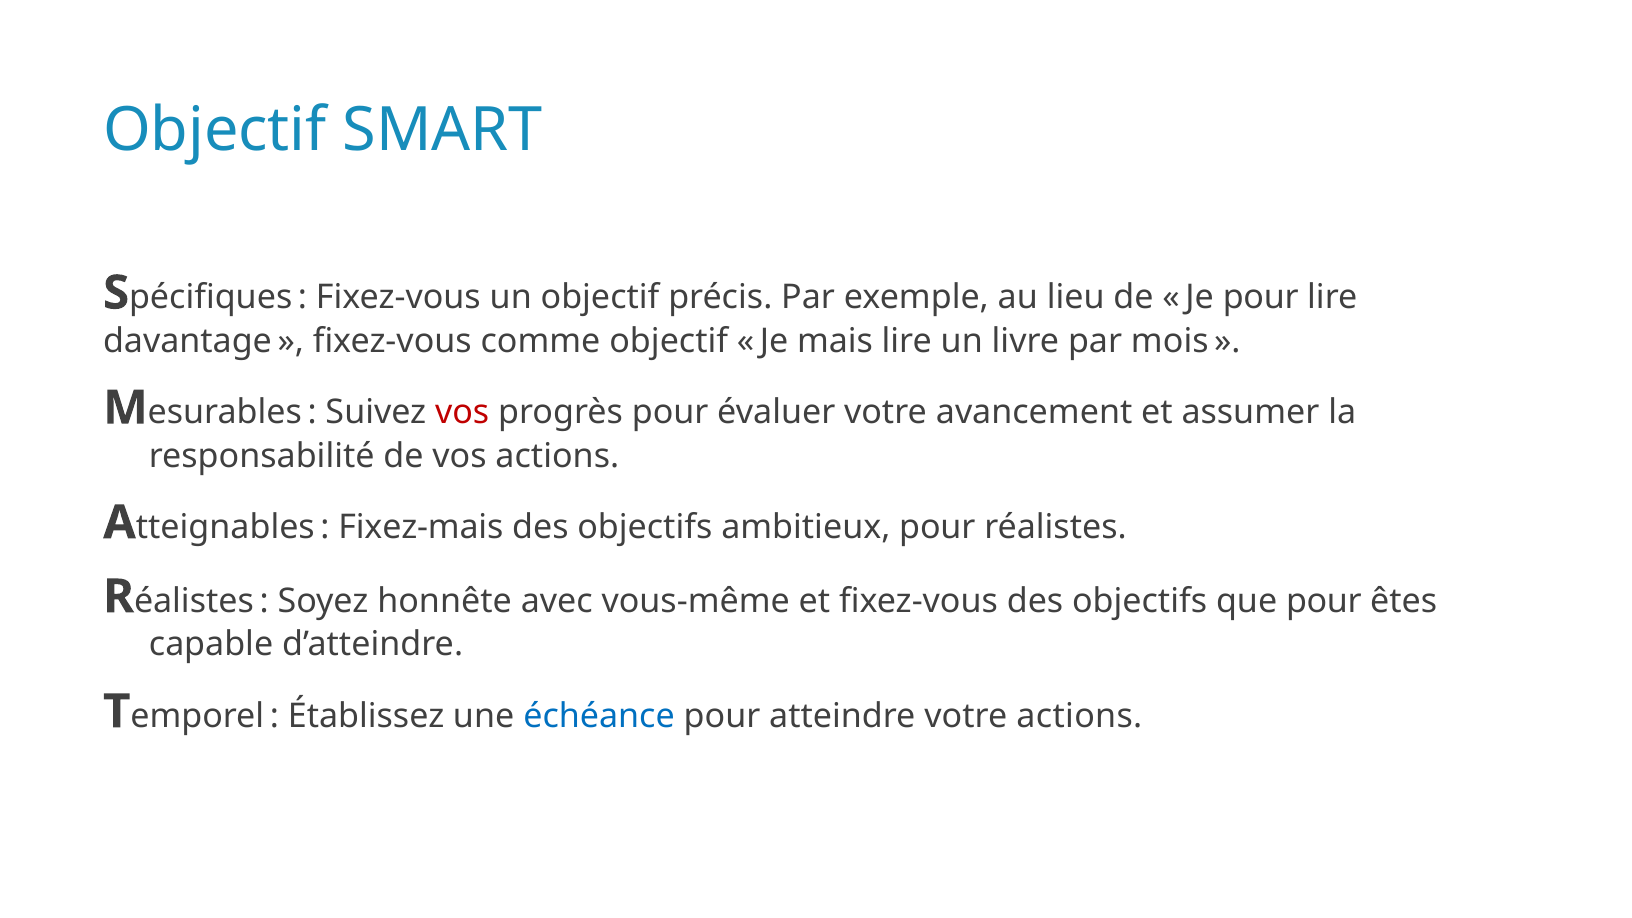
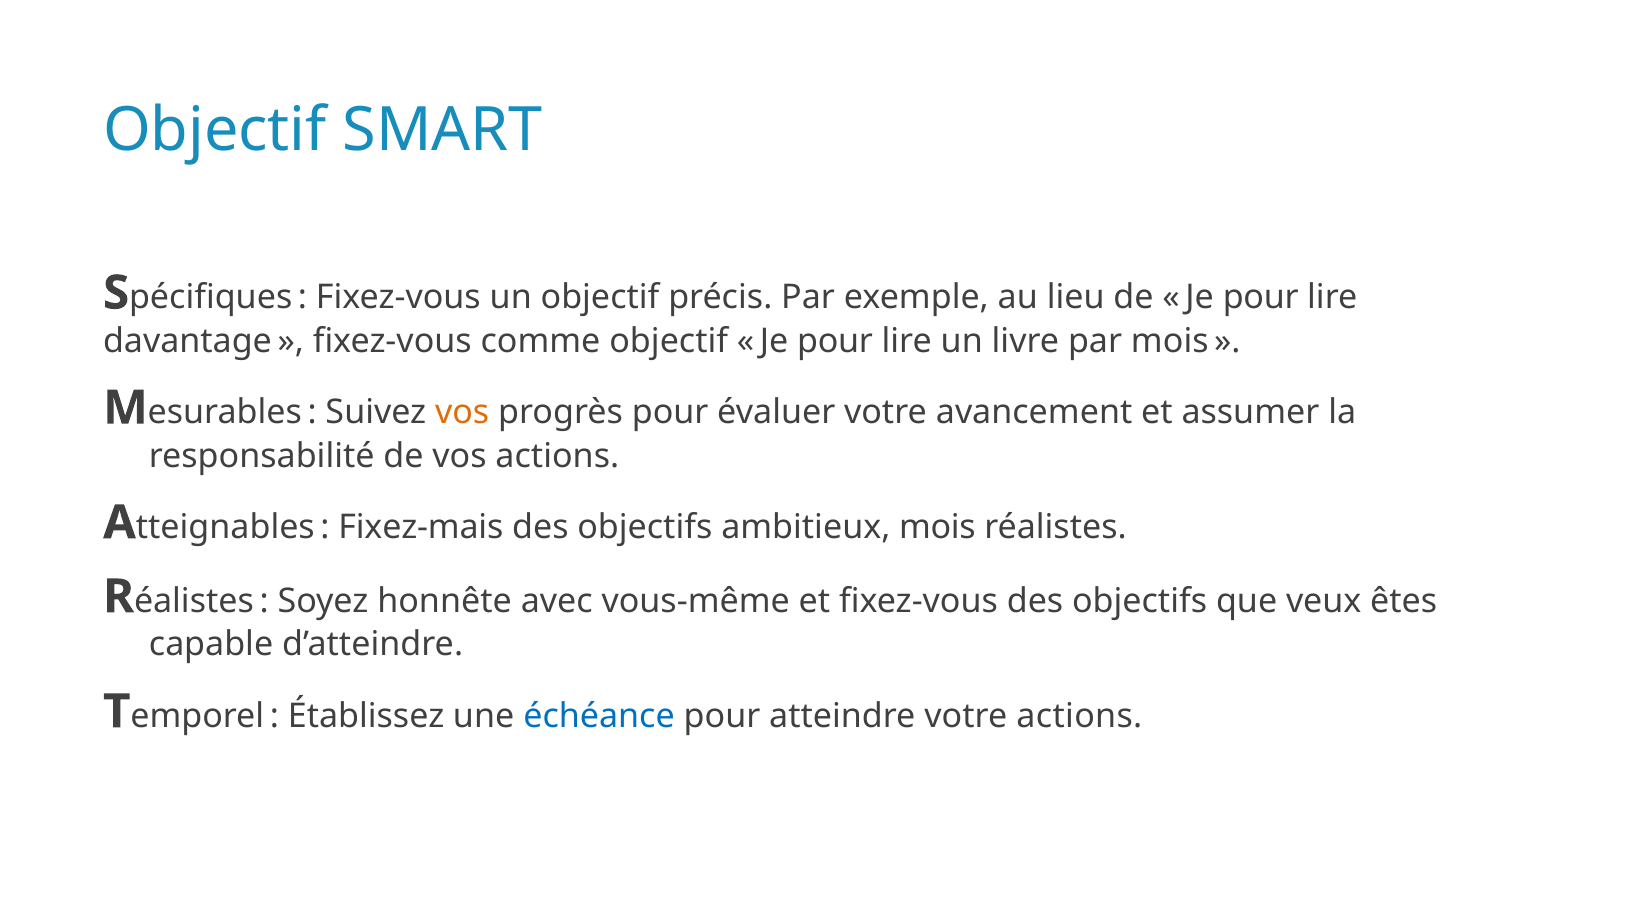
mais at (835, 341): mais -> pour
vos at (462, 412) colour: red -> orange
ambitieux pour: pour -> mois
que pour: pour -> veux
